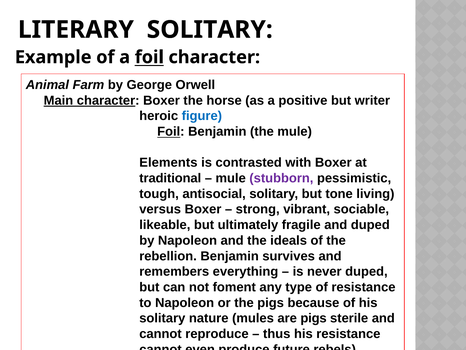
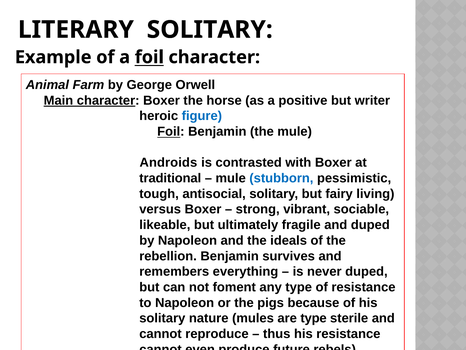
Elements: Elements -> Androids
stubborn colour: purple -> blue
tone: tone -> fairy
are pigs: pigs -> type
